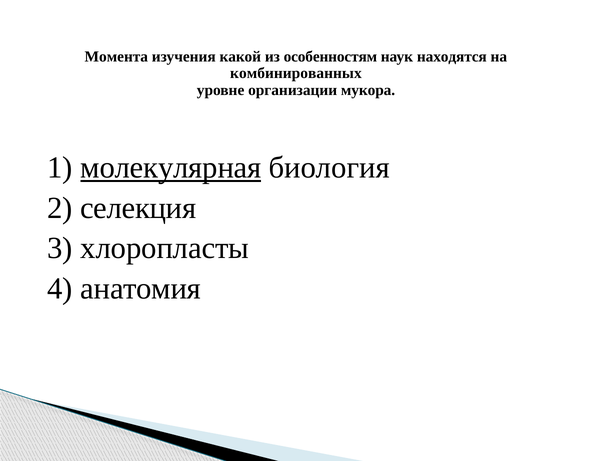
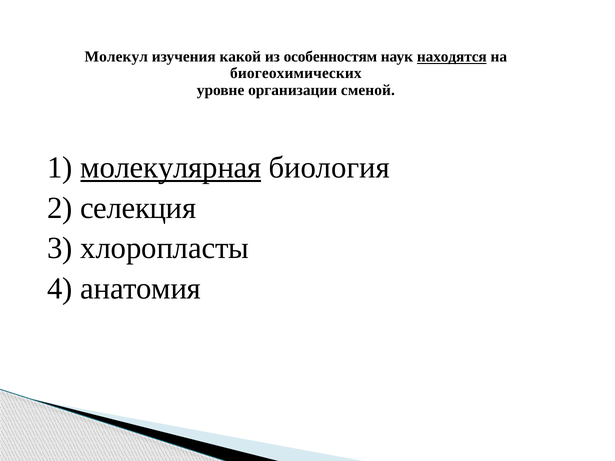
Момента: Момента -> Молекул
находятся underline: none -> present
комбинированных: комбинированных -> биогеохимических
мукора: мукора -> сменой
